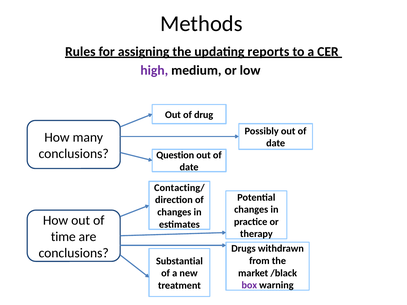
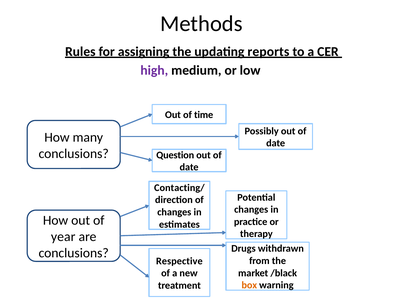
drug: drug -> time
time: time -> year
Substantial: Substantial -> Respective
box colour: purple -> orange
